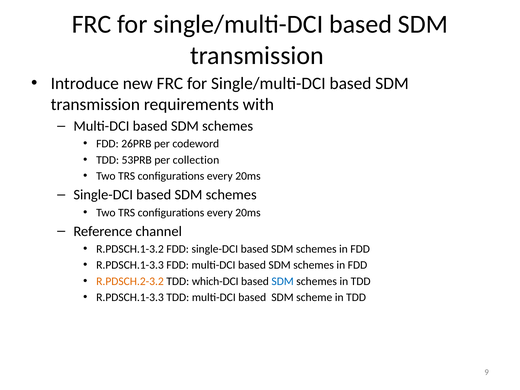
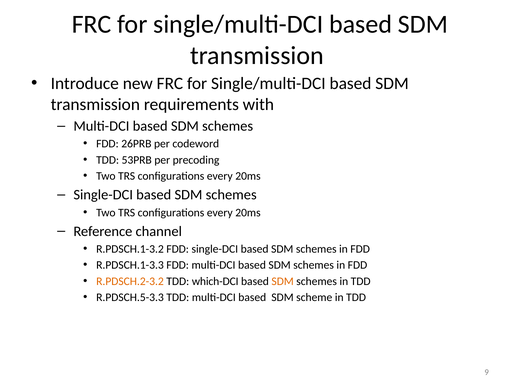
collection: collection -> precoding
SDM at (283, 281) colour: blue -> orange
R.PDSCH.1-3.3 at (130, 297): R.PDSCH.1-3.3 -> R.PDSCH.5-3.3
